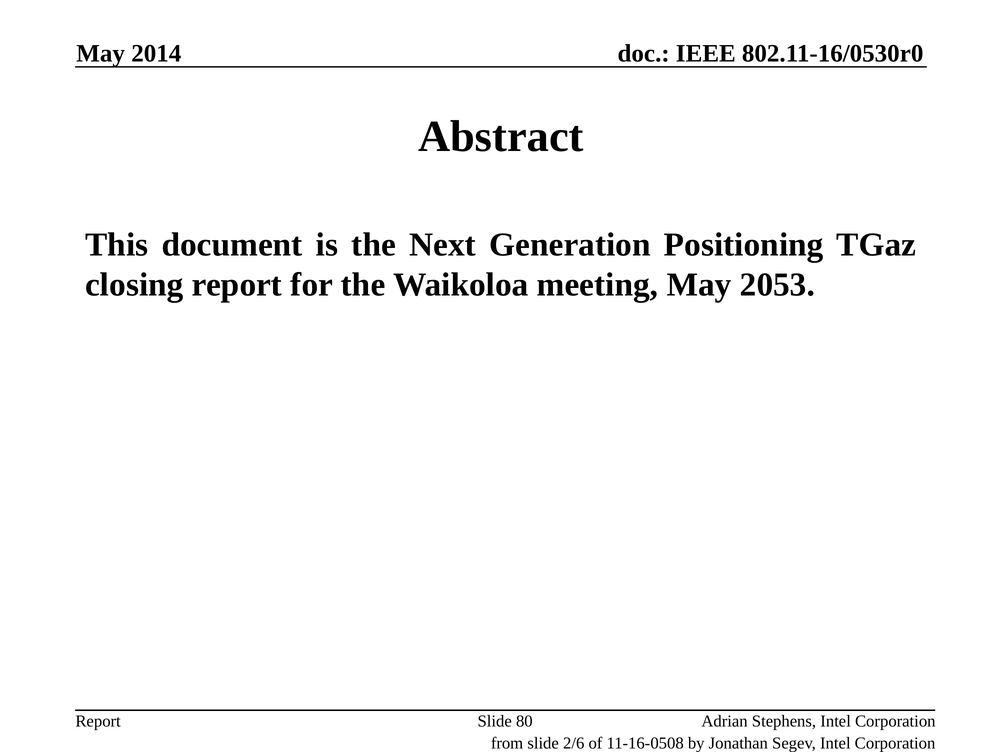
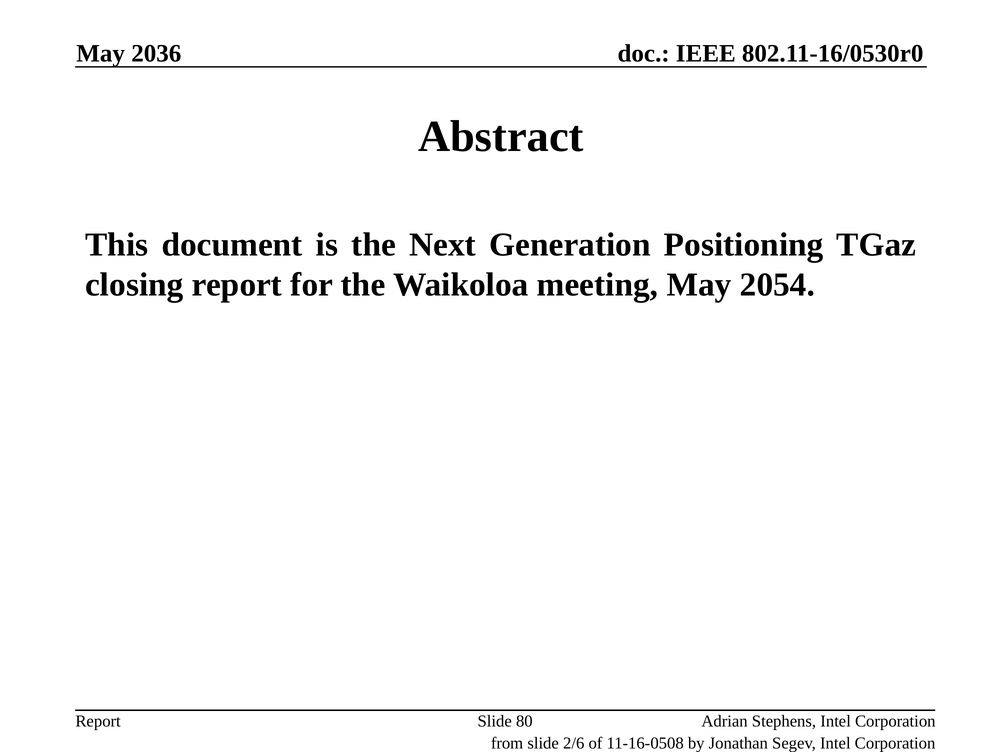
2014: 2014 -> 2036
2053: 2053 -> 2054
